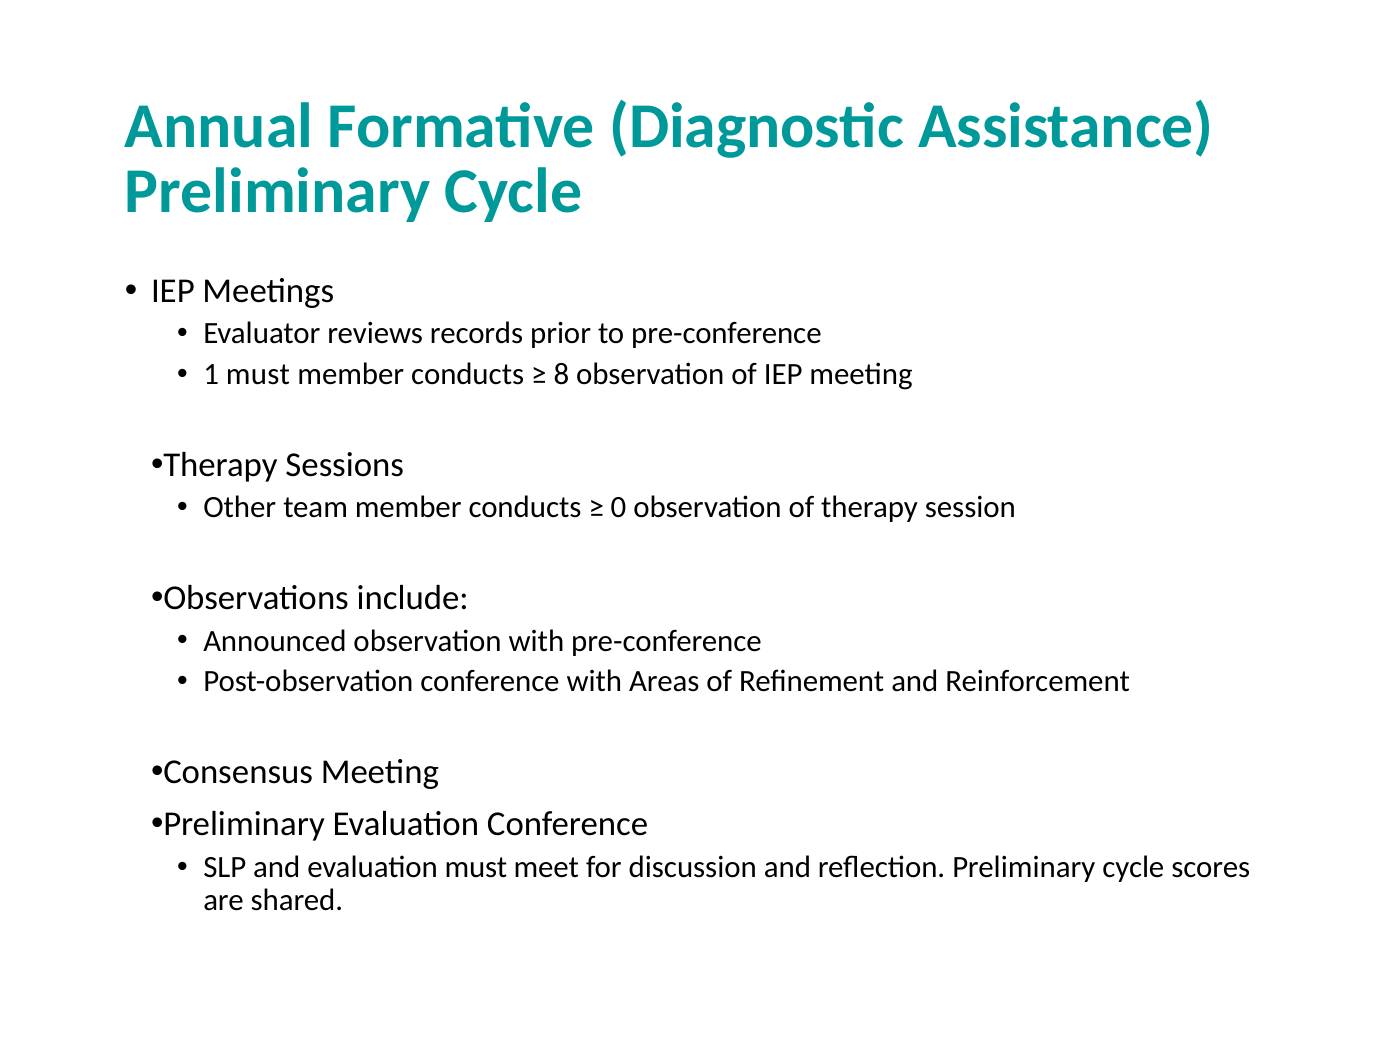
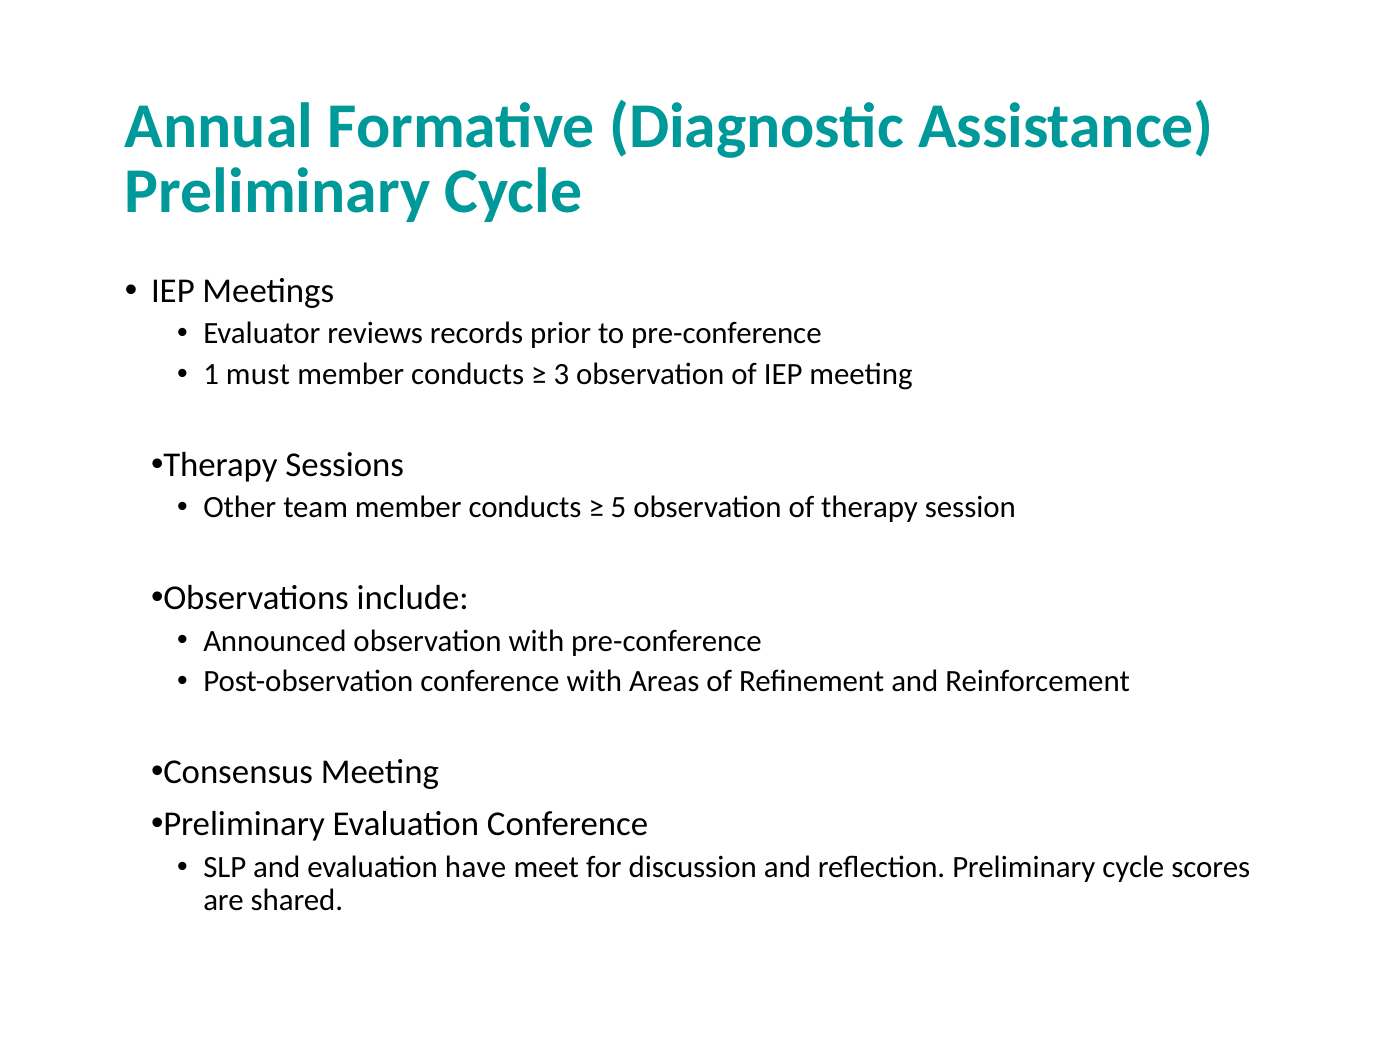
8: 8 -> 3
0: 0 -> 5
evaluation must: must -> have
